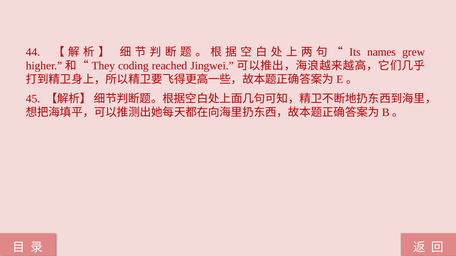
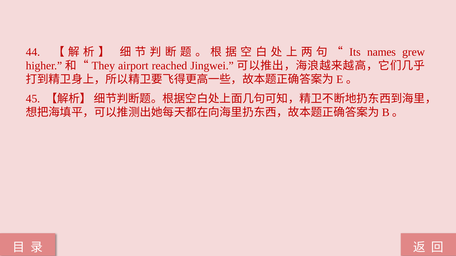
coding: coding -> airport
